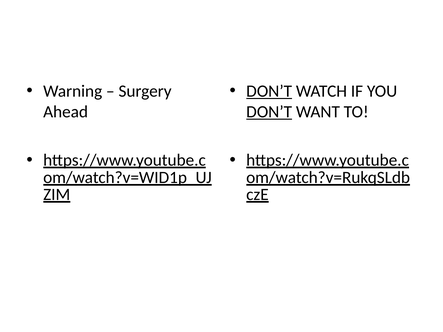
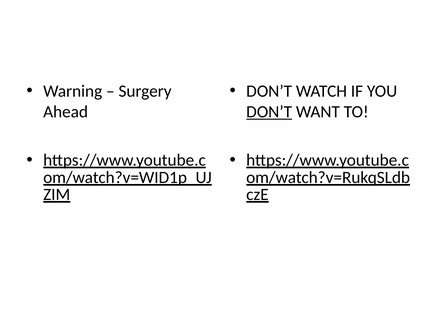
DON’T at (269, 91) underline: present -> none
